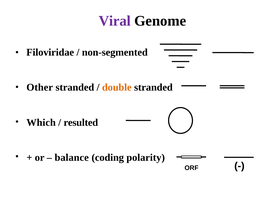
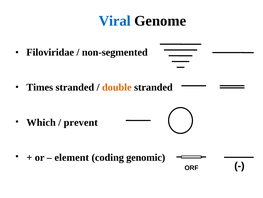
Viral colour: purple -> blue
Other: Other -> Times
resulted: resulted -> prevent
balance: balance -> element
polarity: polarity -> genomic
